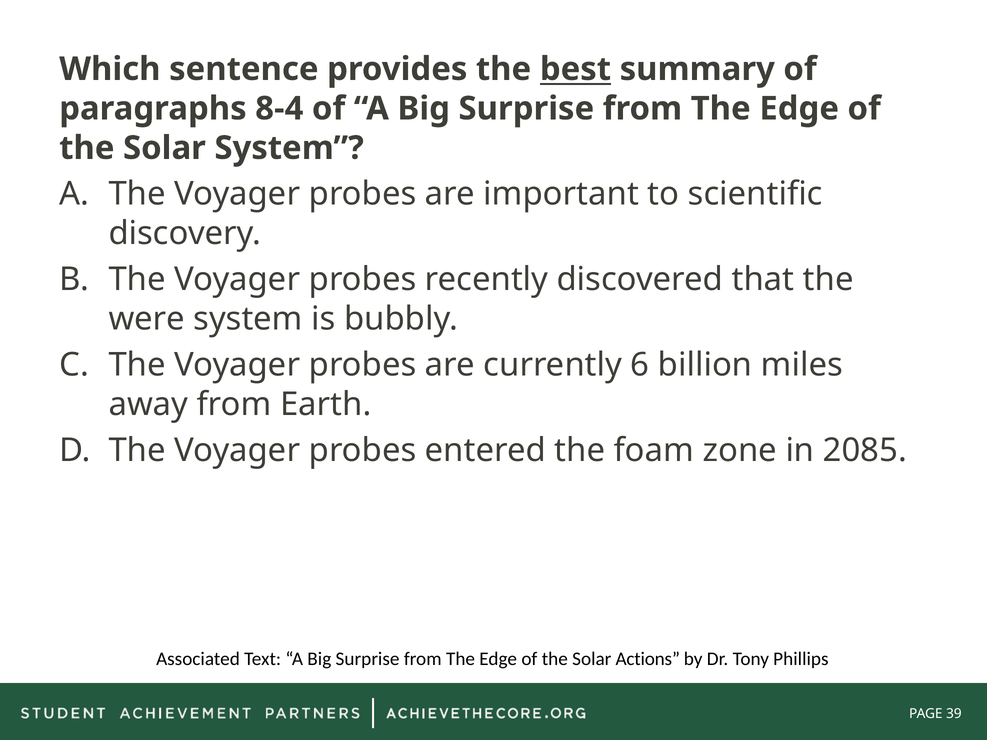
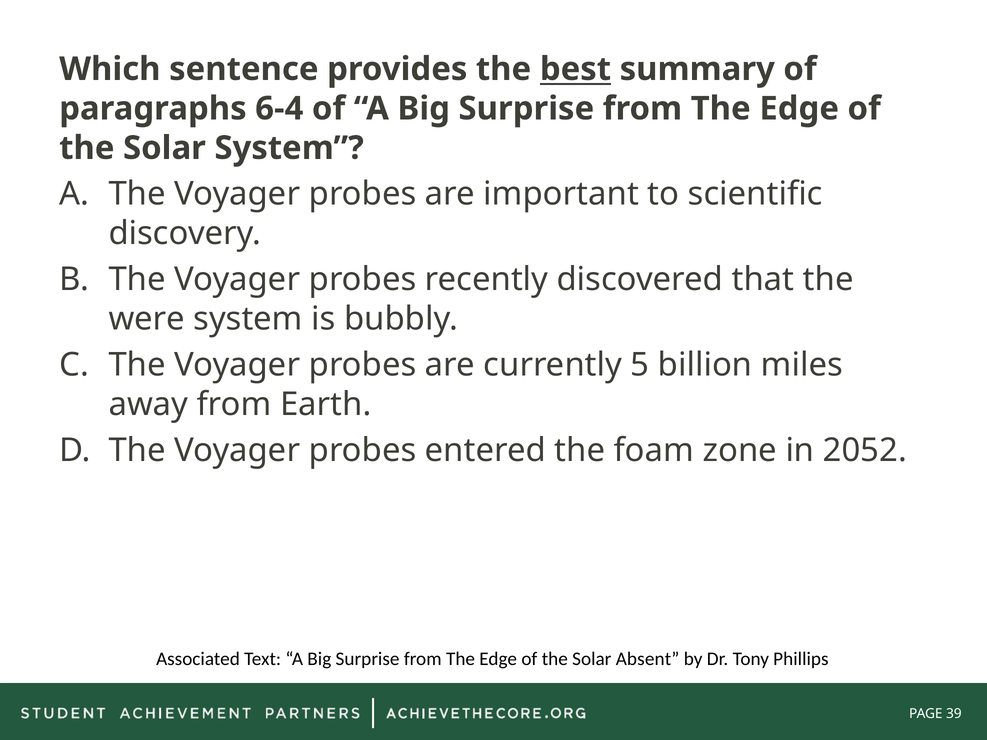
8-4: 8-4 -> 6-4
6: 6 -> 5
2085: 2085 -> 2052
Actions: Actions -> Absent
